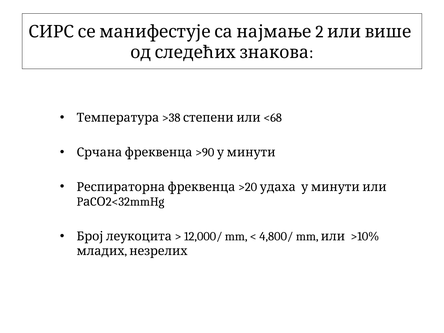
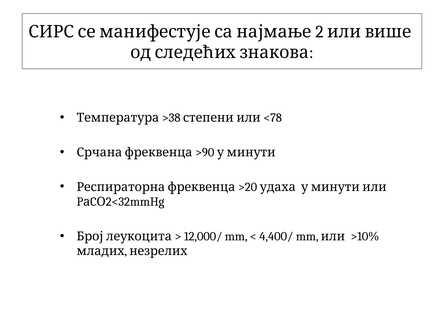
<68: <68 -> <78
4,800/: 4,800/ -> 4,400/
